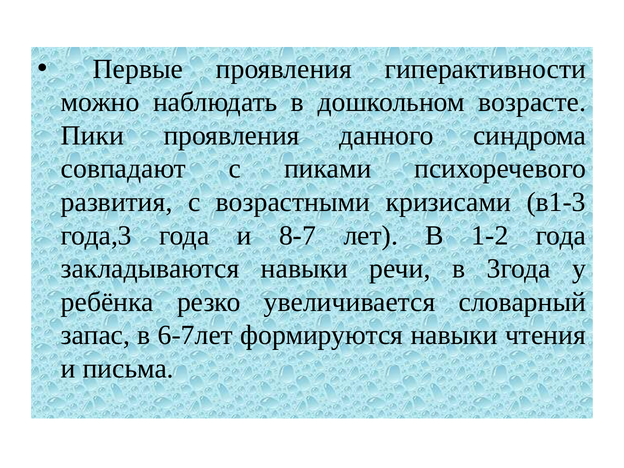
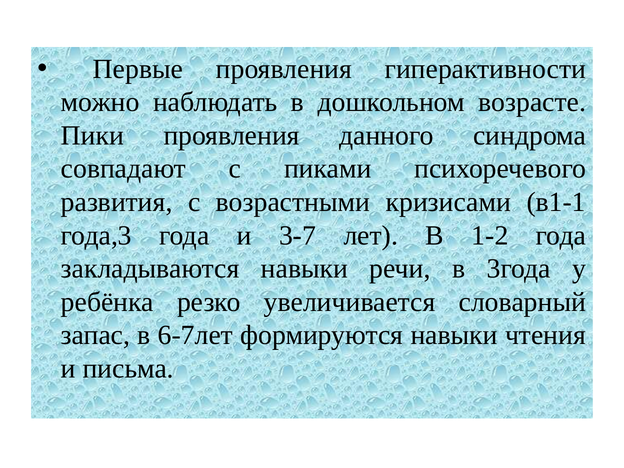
в1-3: в1-3 -> в1-1
8-7: 8-7 -> 3-7
